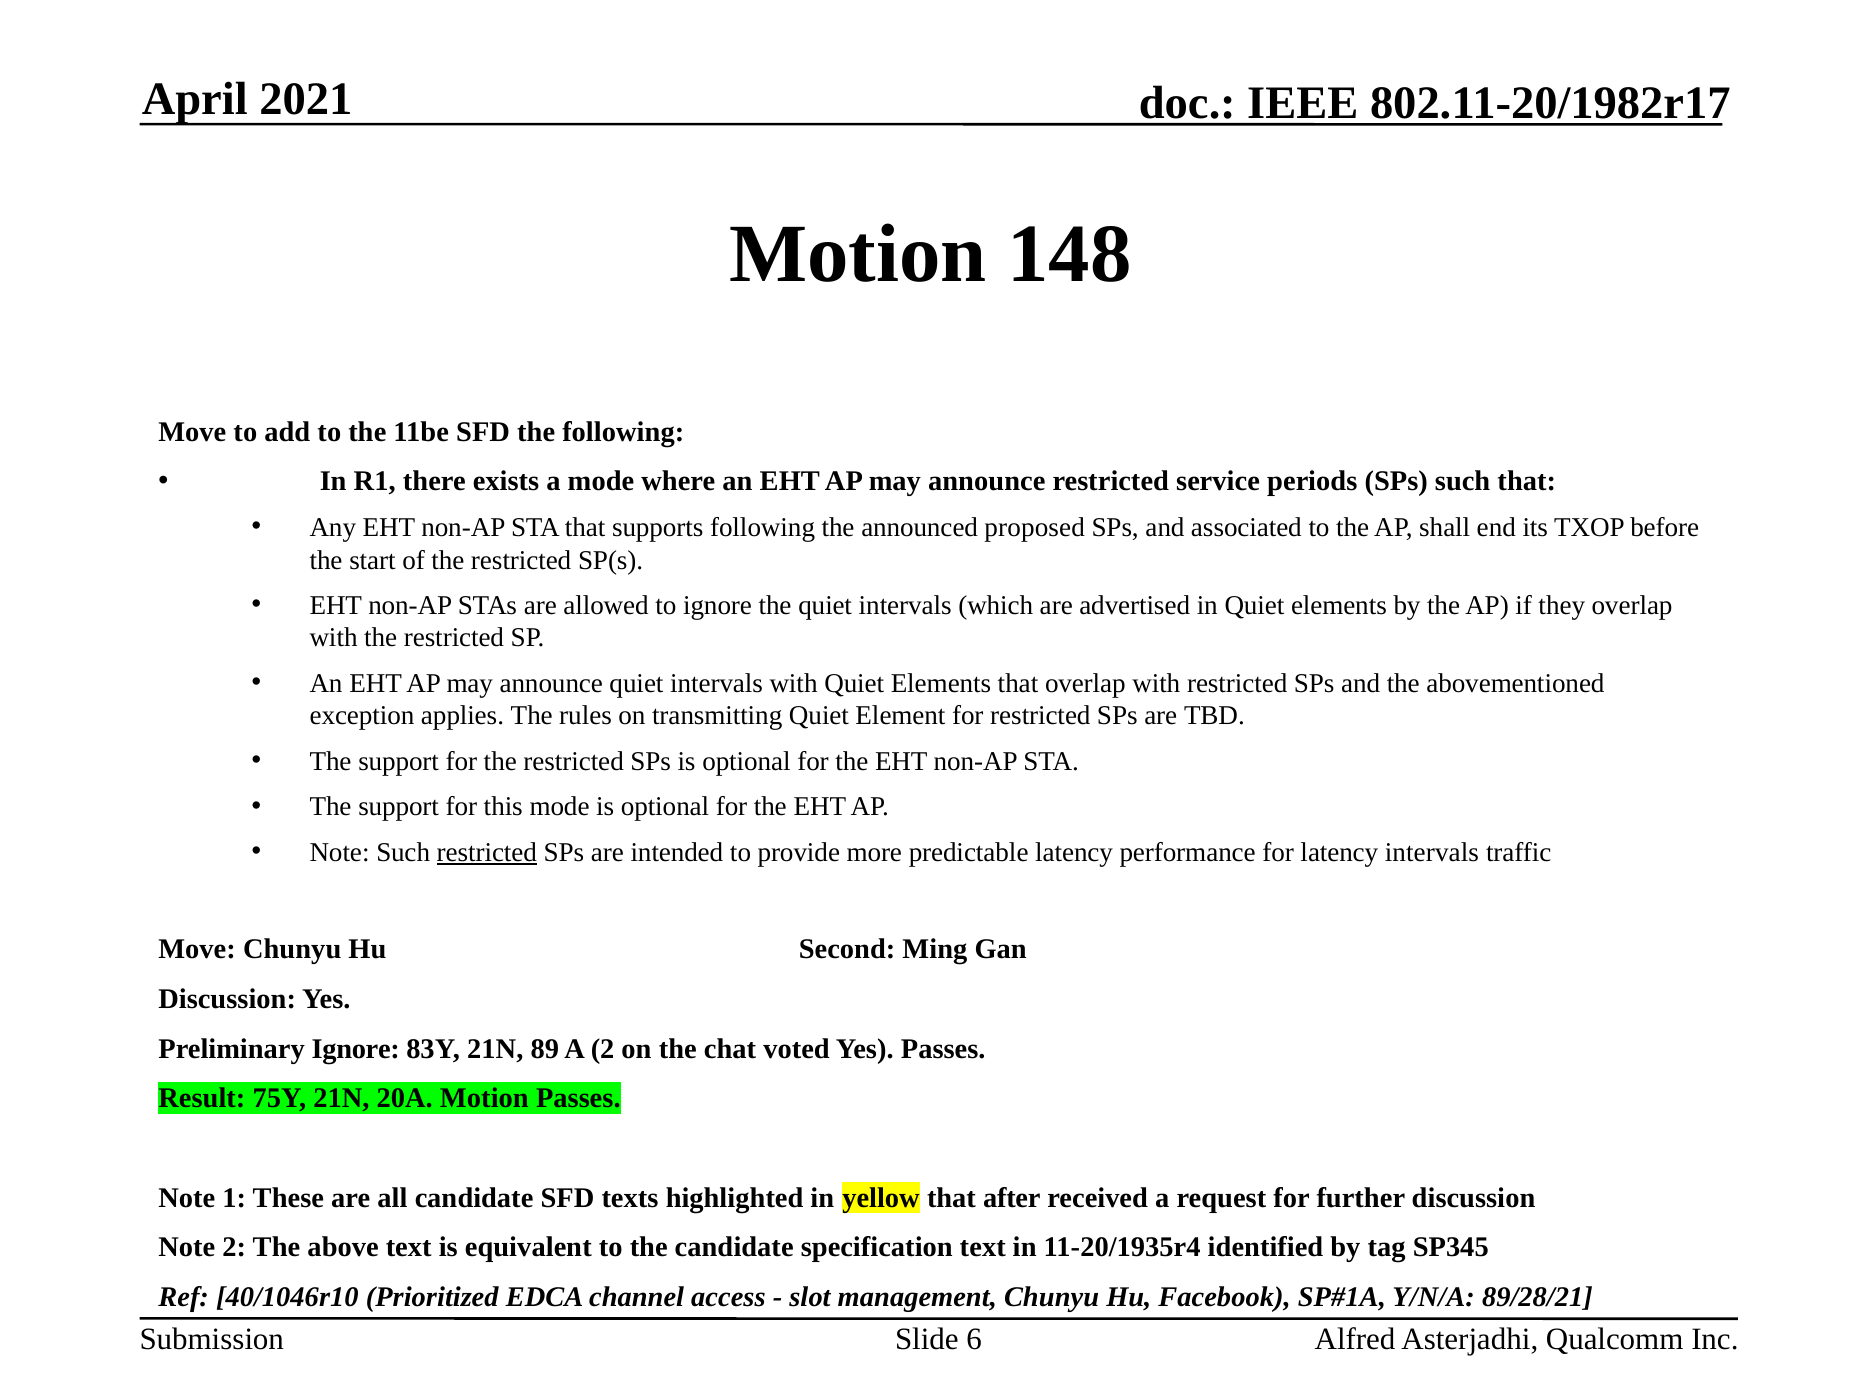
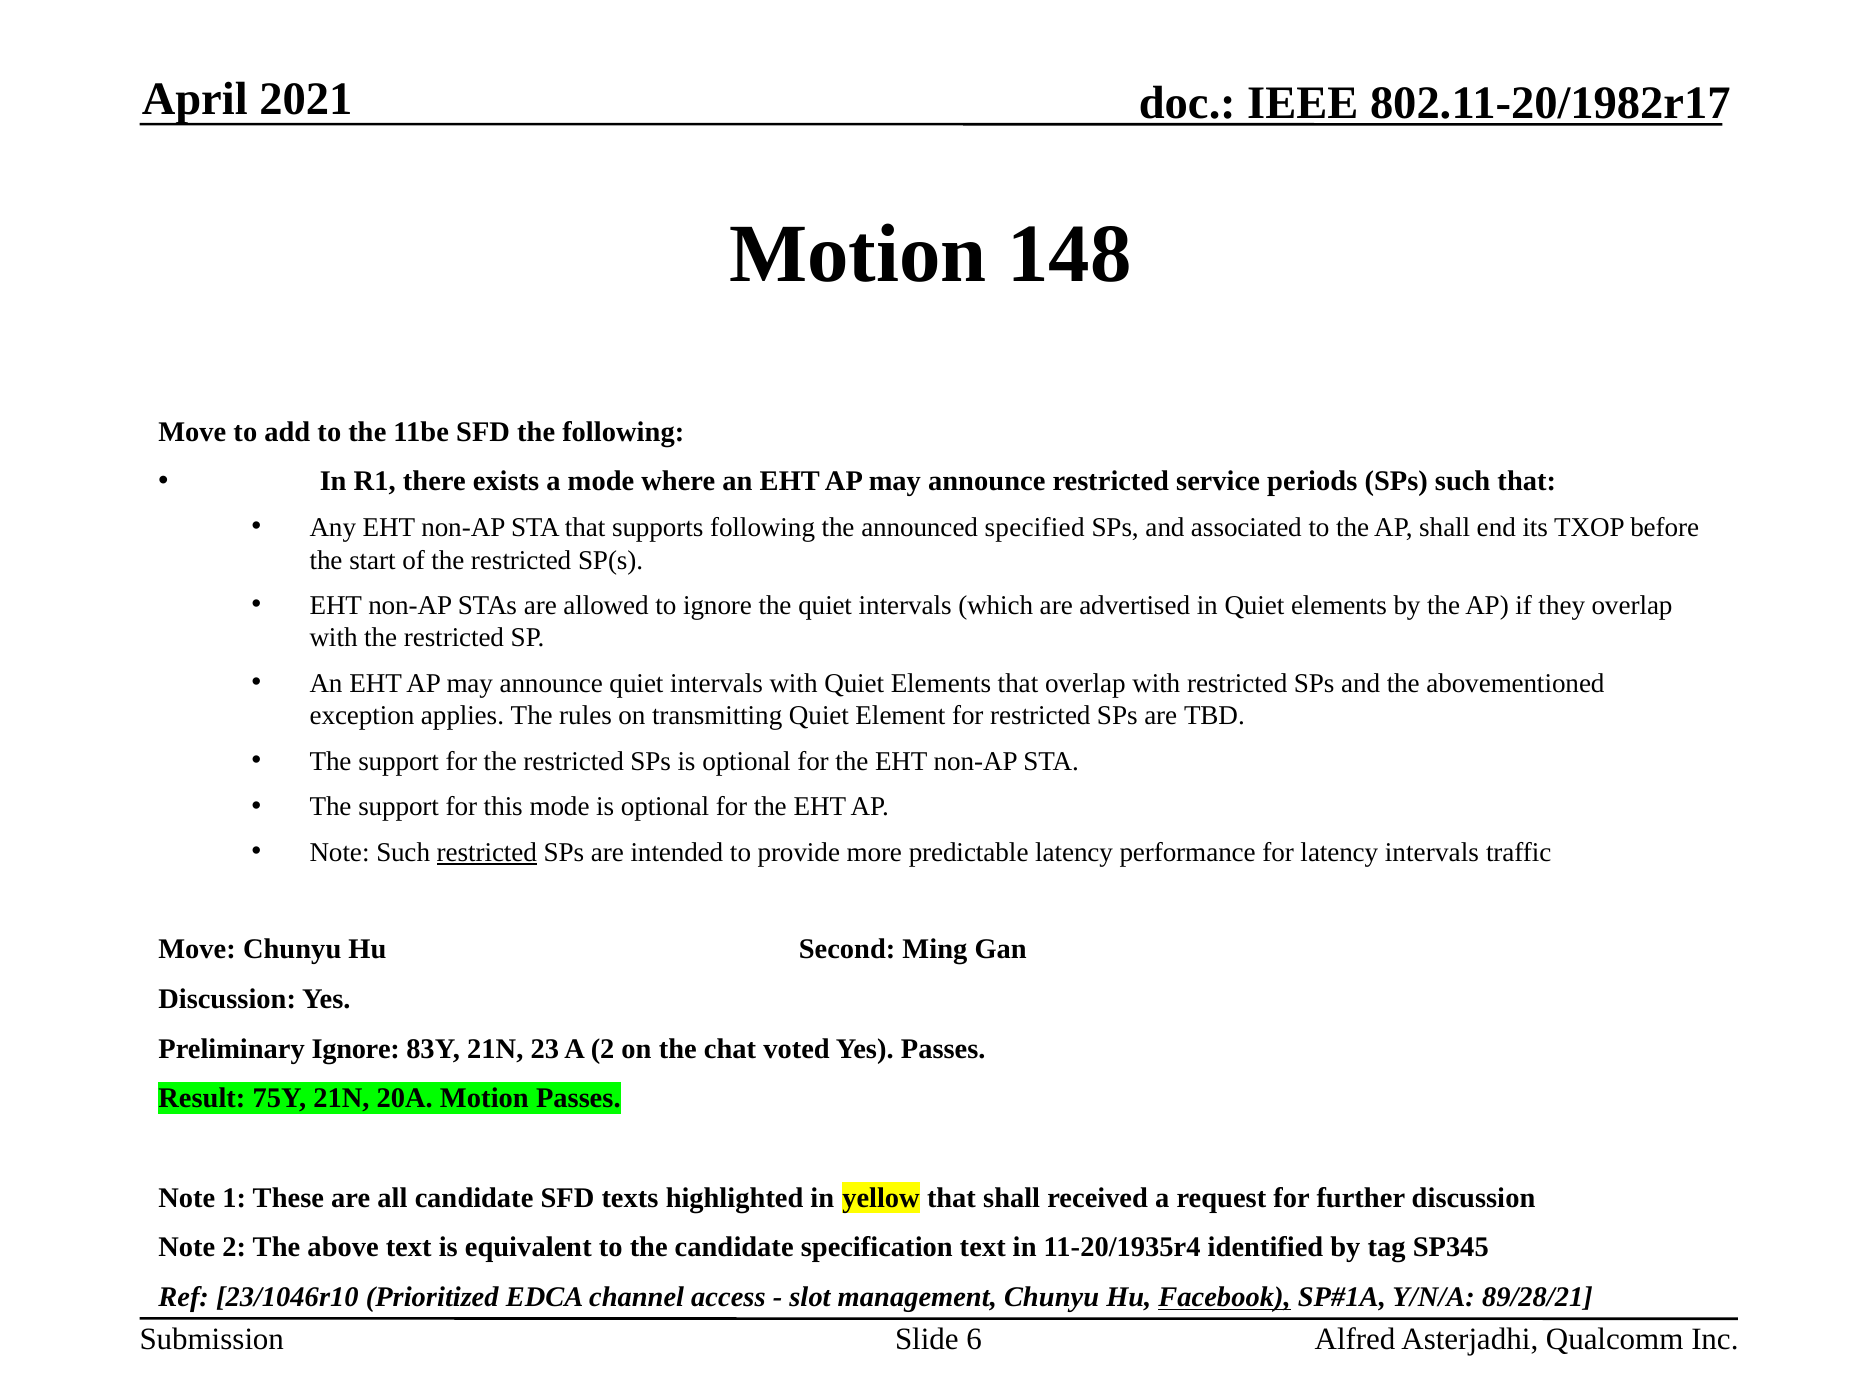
proposed: proposed -> specified
89: 89 -> 23
that after: after -> shall
40/1046r10: 40/1046r10 -> 23/1046r10
Facebook underline: none -> present
